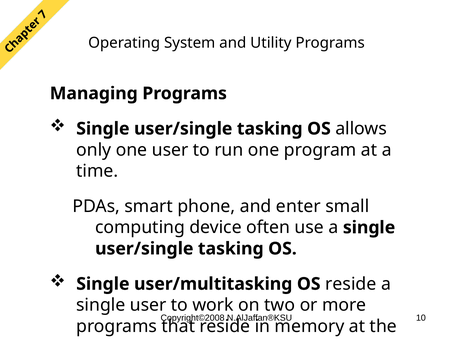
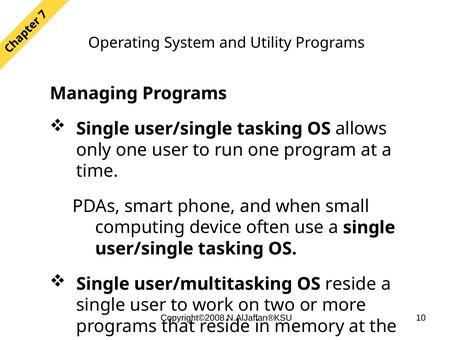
enter: enter -> when
